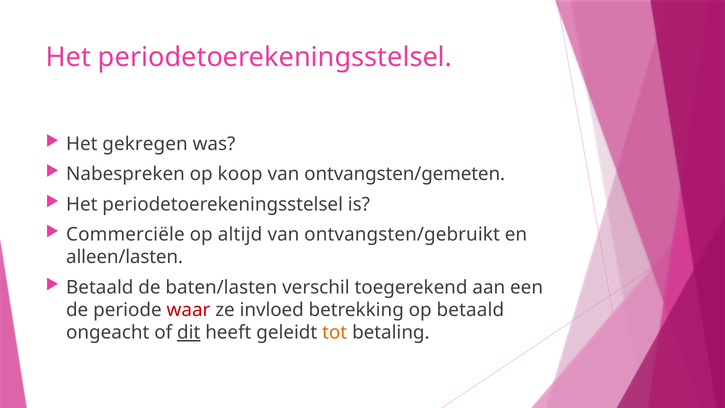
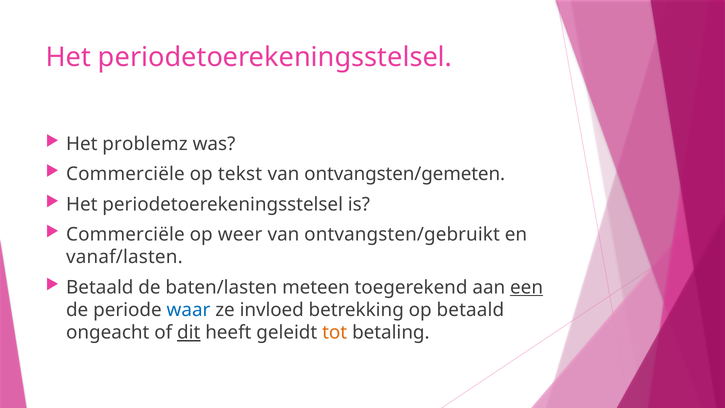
gekregen: gekregen -> problemz
Nabespreken at (125, 174): Nabespreken -> Commerciële
koop: koop -> tekst
altijd: altijd -> weer
alleen/lasten: alleen/lasten -> vanaf/lasten
verschil: verschil -> meteen
een underline: none -> present
waar colour: red -> blue
